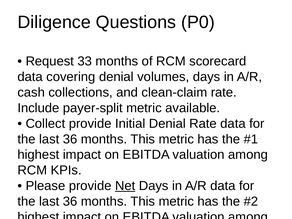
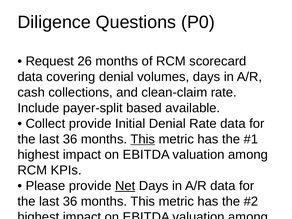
33: 33 -> 26
payer-split metric: metric -> based
This at (143, 139) underline: none -> present
